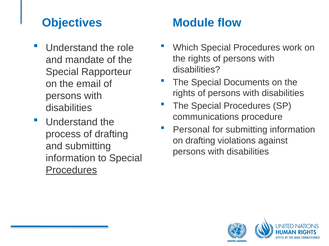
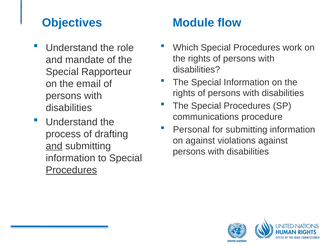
Special Documents: Documents -> Information
on drafting: drafting -> against
and at (54, 146) underline: none -> present
